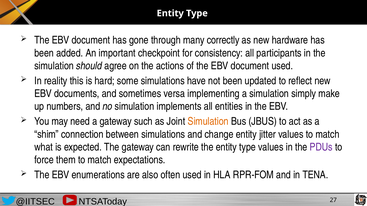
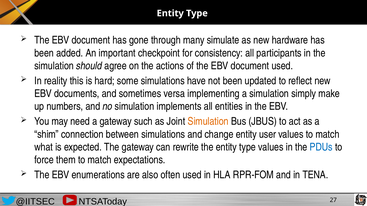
correctly: correctly -> simulate
jitter: jitter -> user
PDUs colour: purple -> blue
